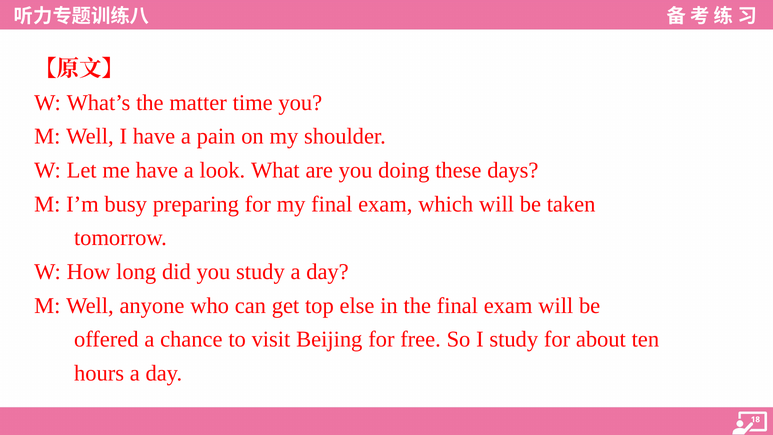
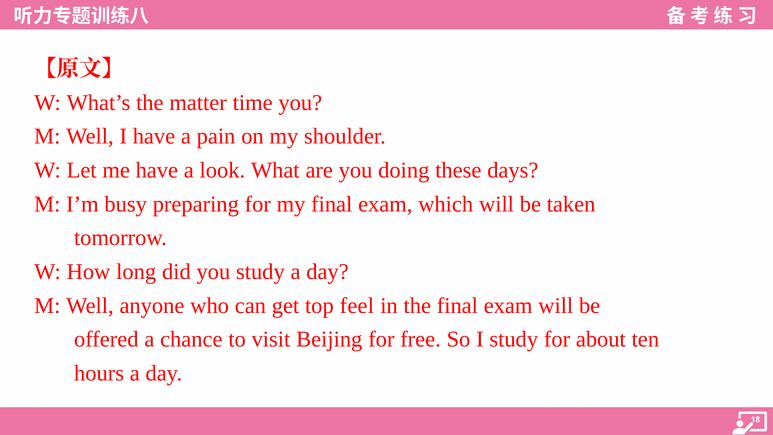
else: else -> feel
